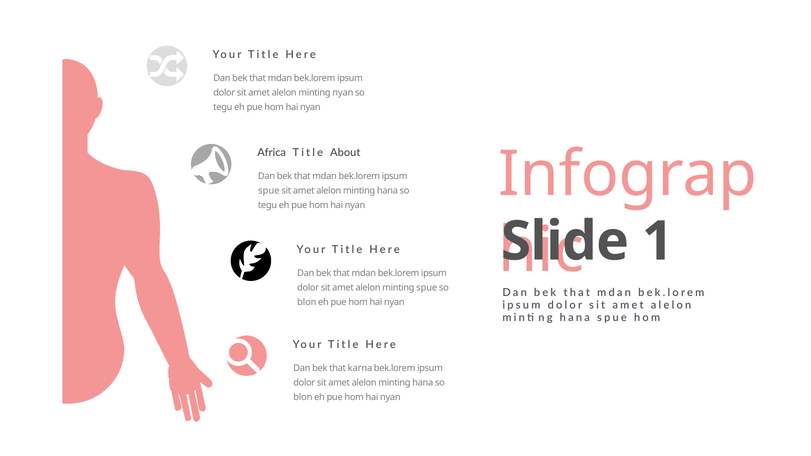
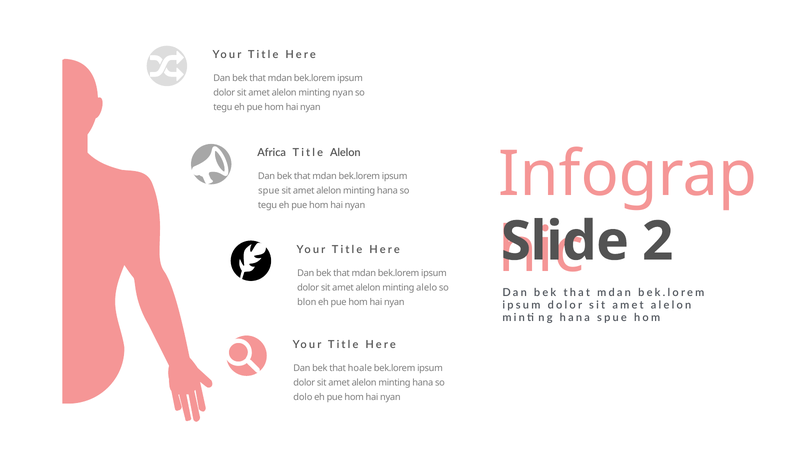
Title About: About -> Alelon
1: 1 -> 2
minting spue: spue -> alelo
karna: karna -> hoale
blon at (303, 397): blon -> dolo
